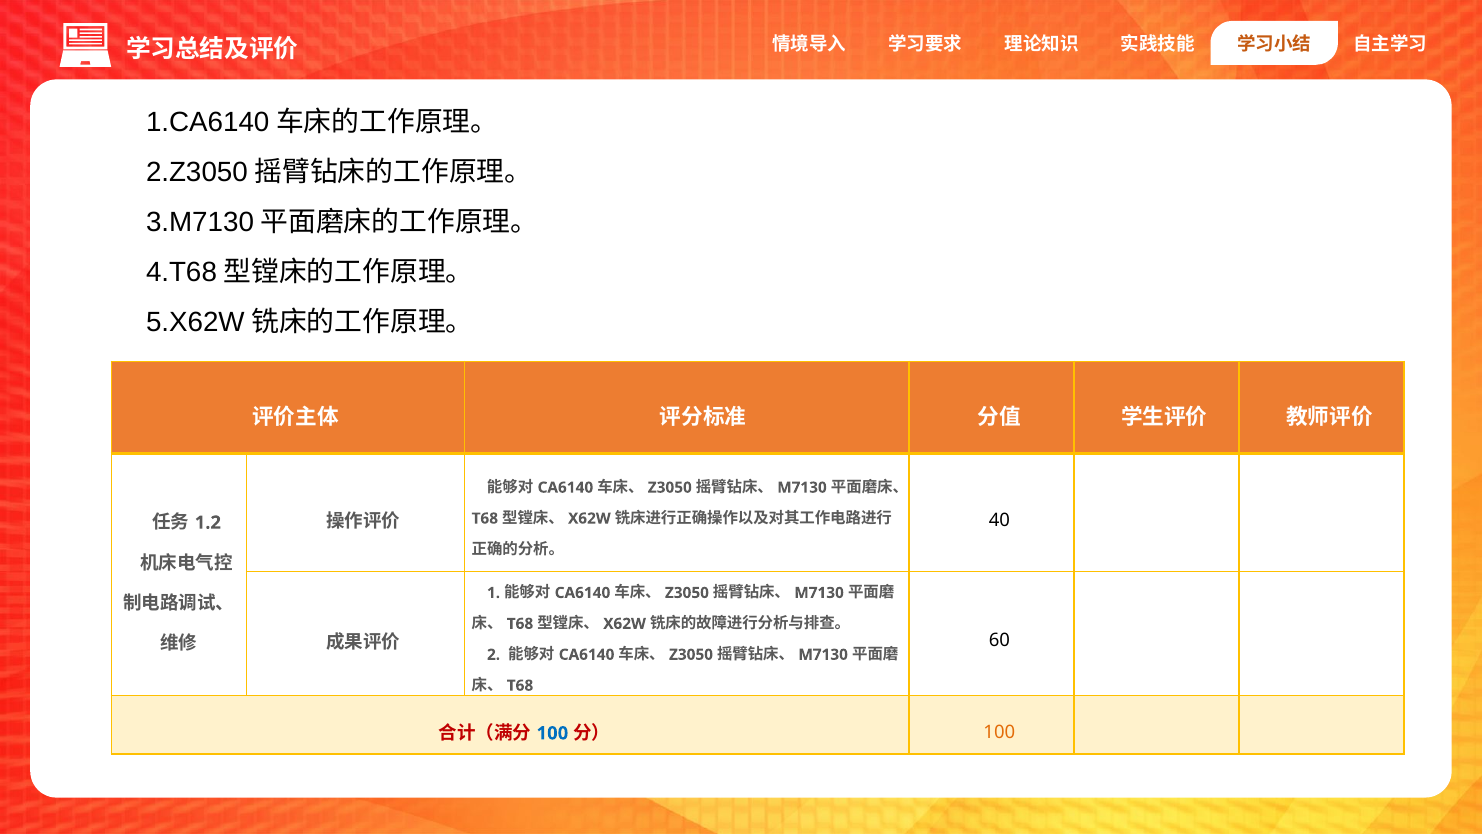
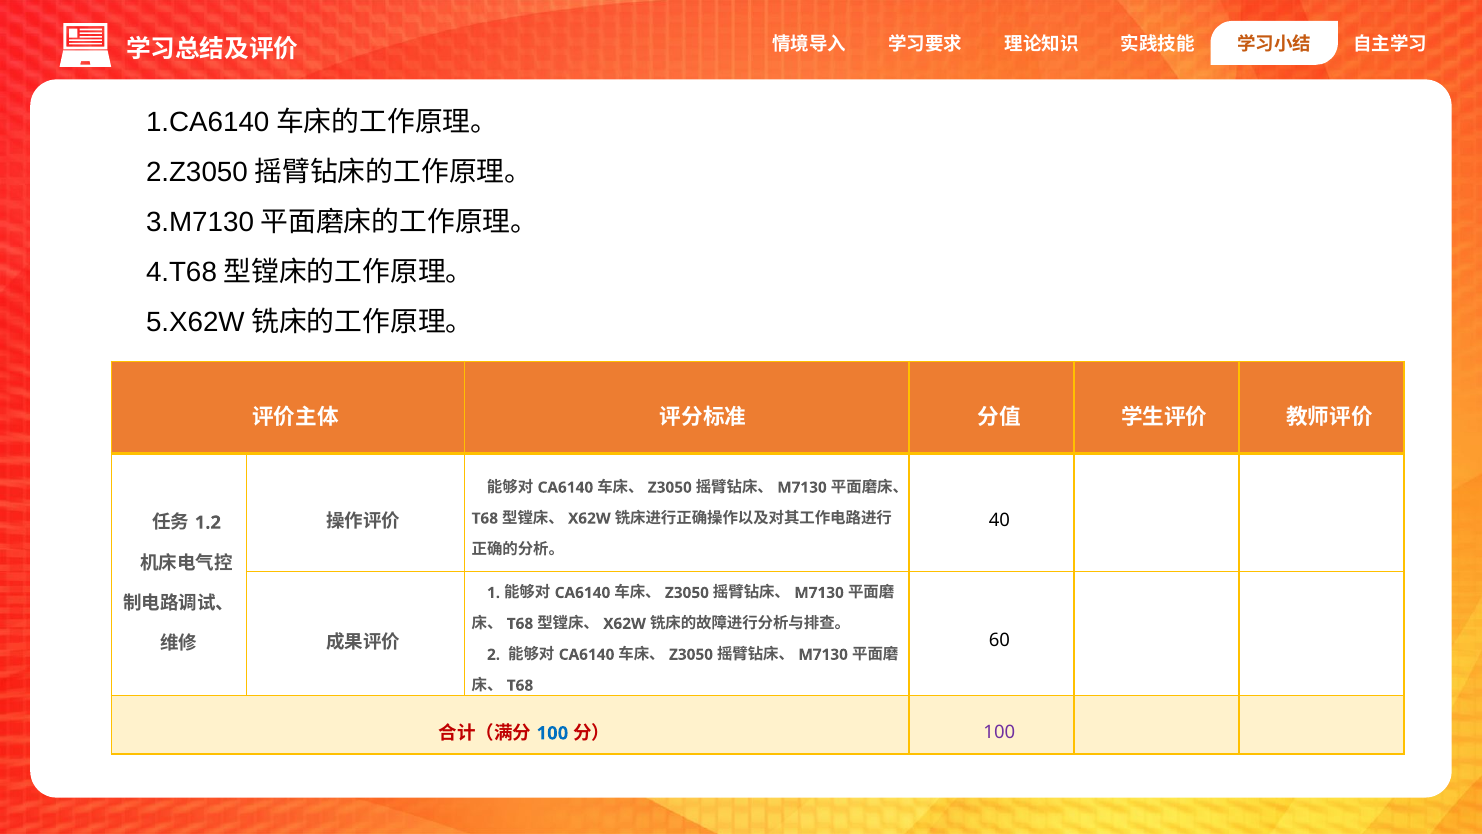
100 at (999, 732) colour: orange -> purple
